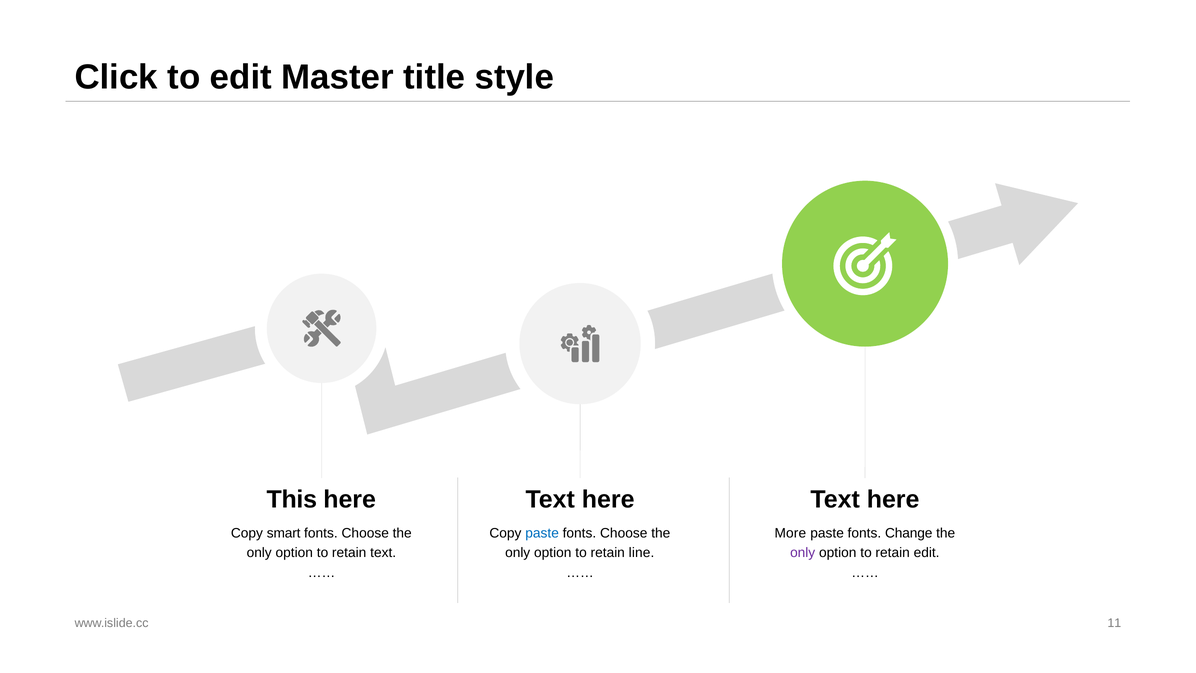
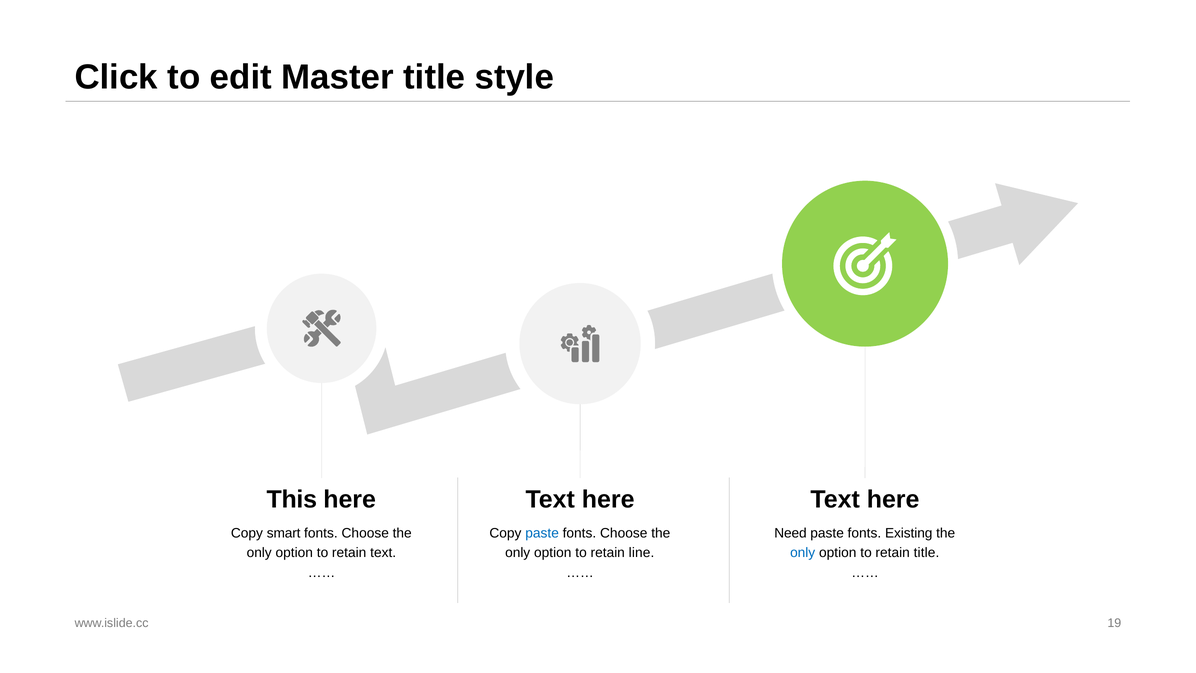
More: More -> Need
Change: Change -> Existing
only at (803, 553) colour: purple -> blue
retain edit: edit -> title
11: 11 -> 19
